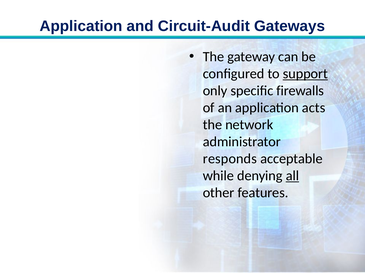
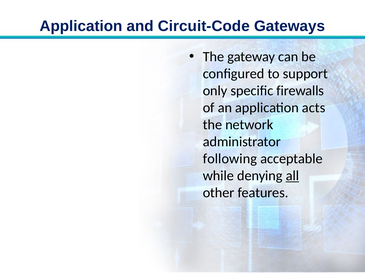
Circuit-Audit: Circuit-Audit -> Circuit-Code
support underline: present -> none
responds: responds -> following
